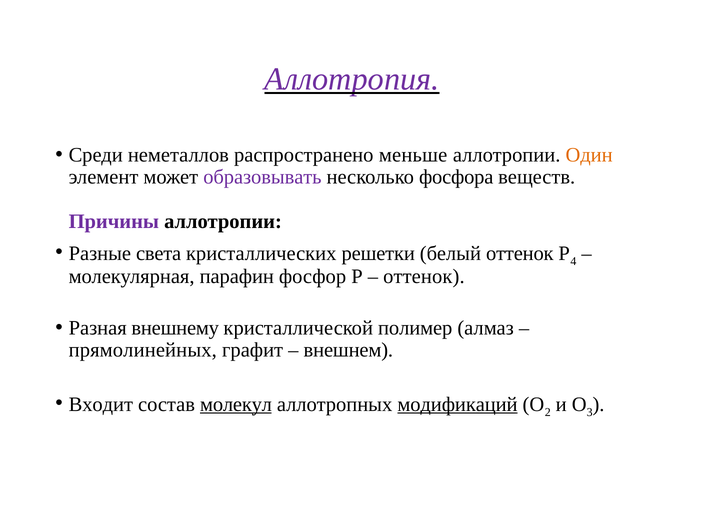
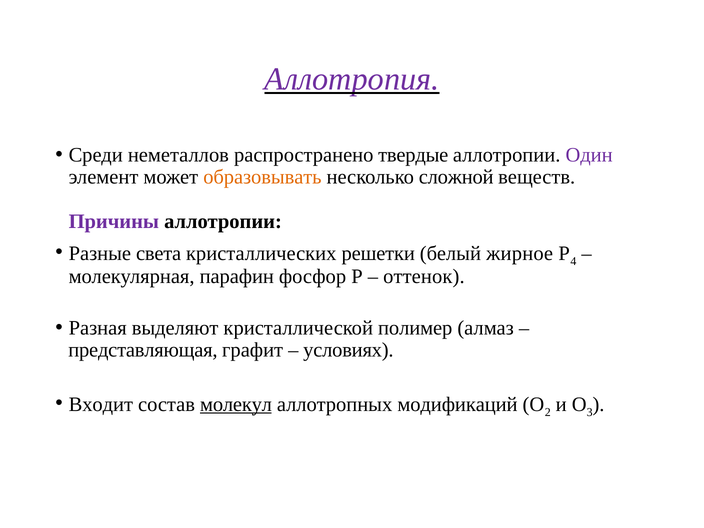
меньше: меньше -> твердые
Один colour: orange -> purple
образовывать colour: purple -> orange
фосфора: фосфора -> сложной
белый оттенок: оттенок -> жирное
внешнему: внешнему -> выделяют
прямолинейных: прямолинейных -> представляющая
внешнем: внешнем -> условиях
модификаций underline: present -> none
